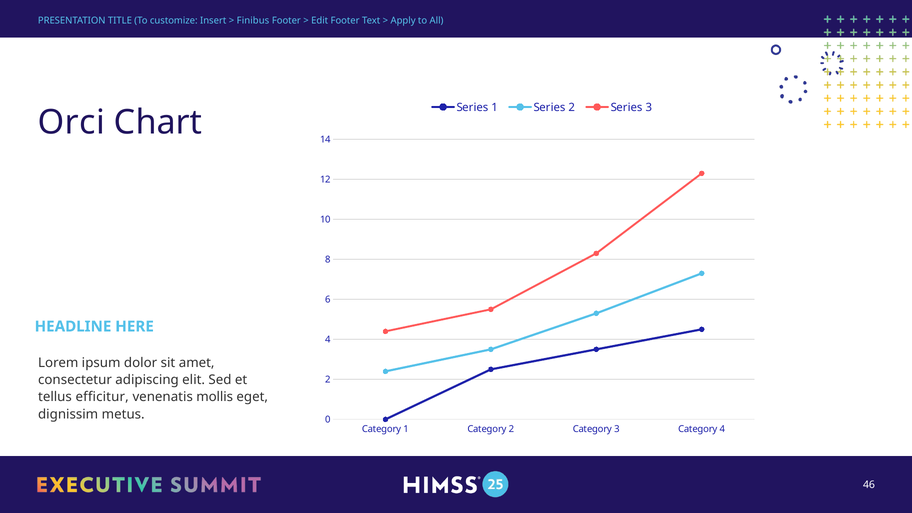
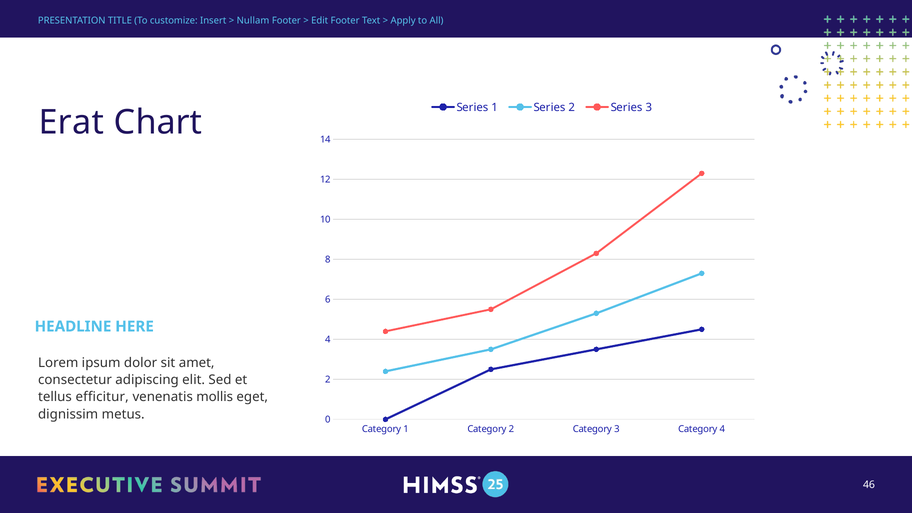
Finibus: Finibus -> Nullam
Orci: Orci -> Erat
